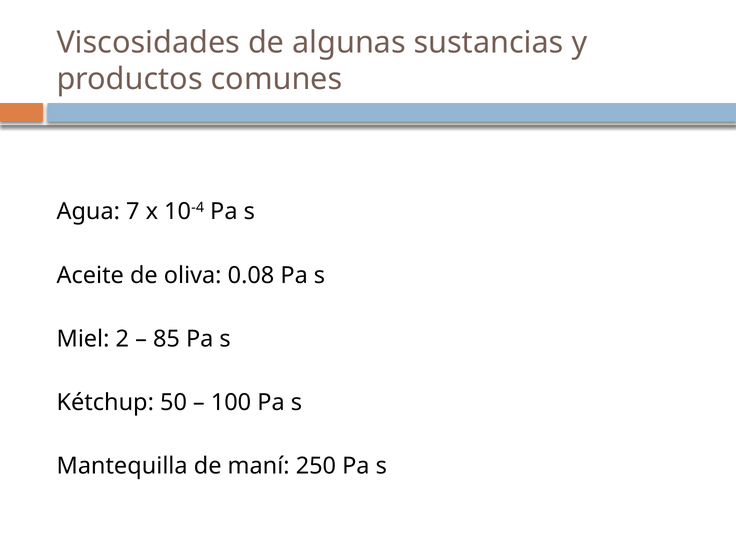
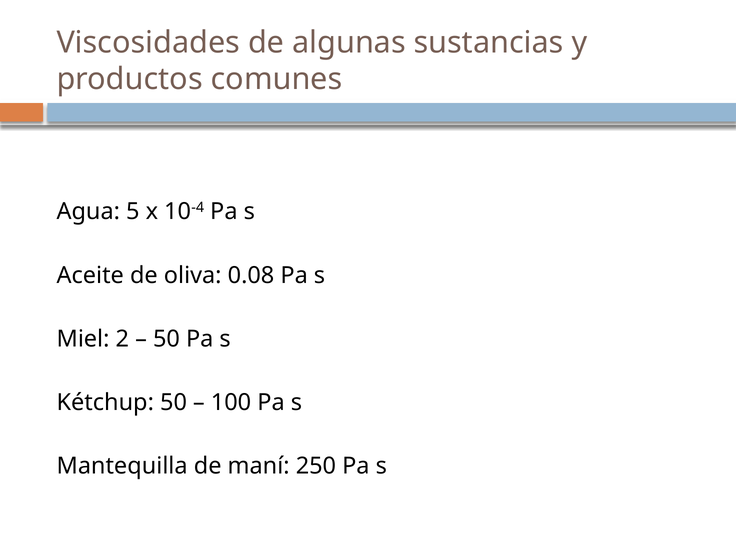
7: 7 -> 5
85 at (166, 339): 85 -> 50
